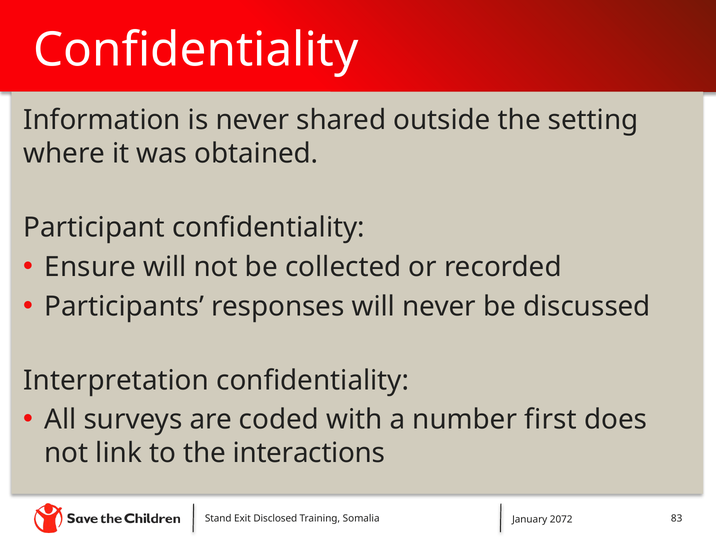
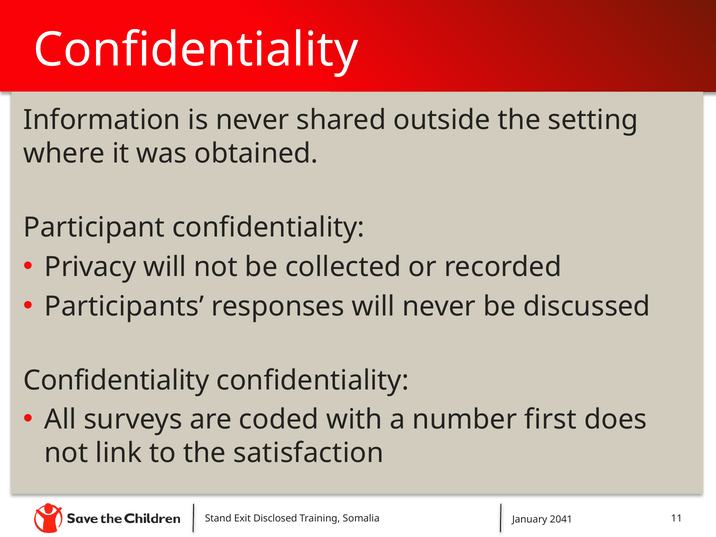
Ensure: Ensure -> Privacy
Interpretation at (116, 380): Interpretation -> Confidentiality
interactions: interactions -> satisfaction
83: 83 -> 11
2072: 2072 -> 2041
